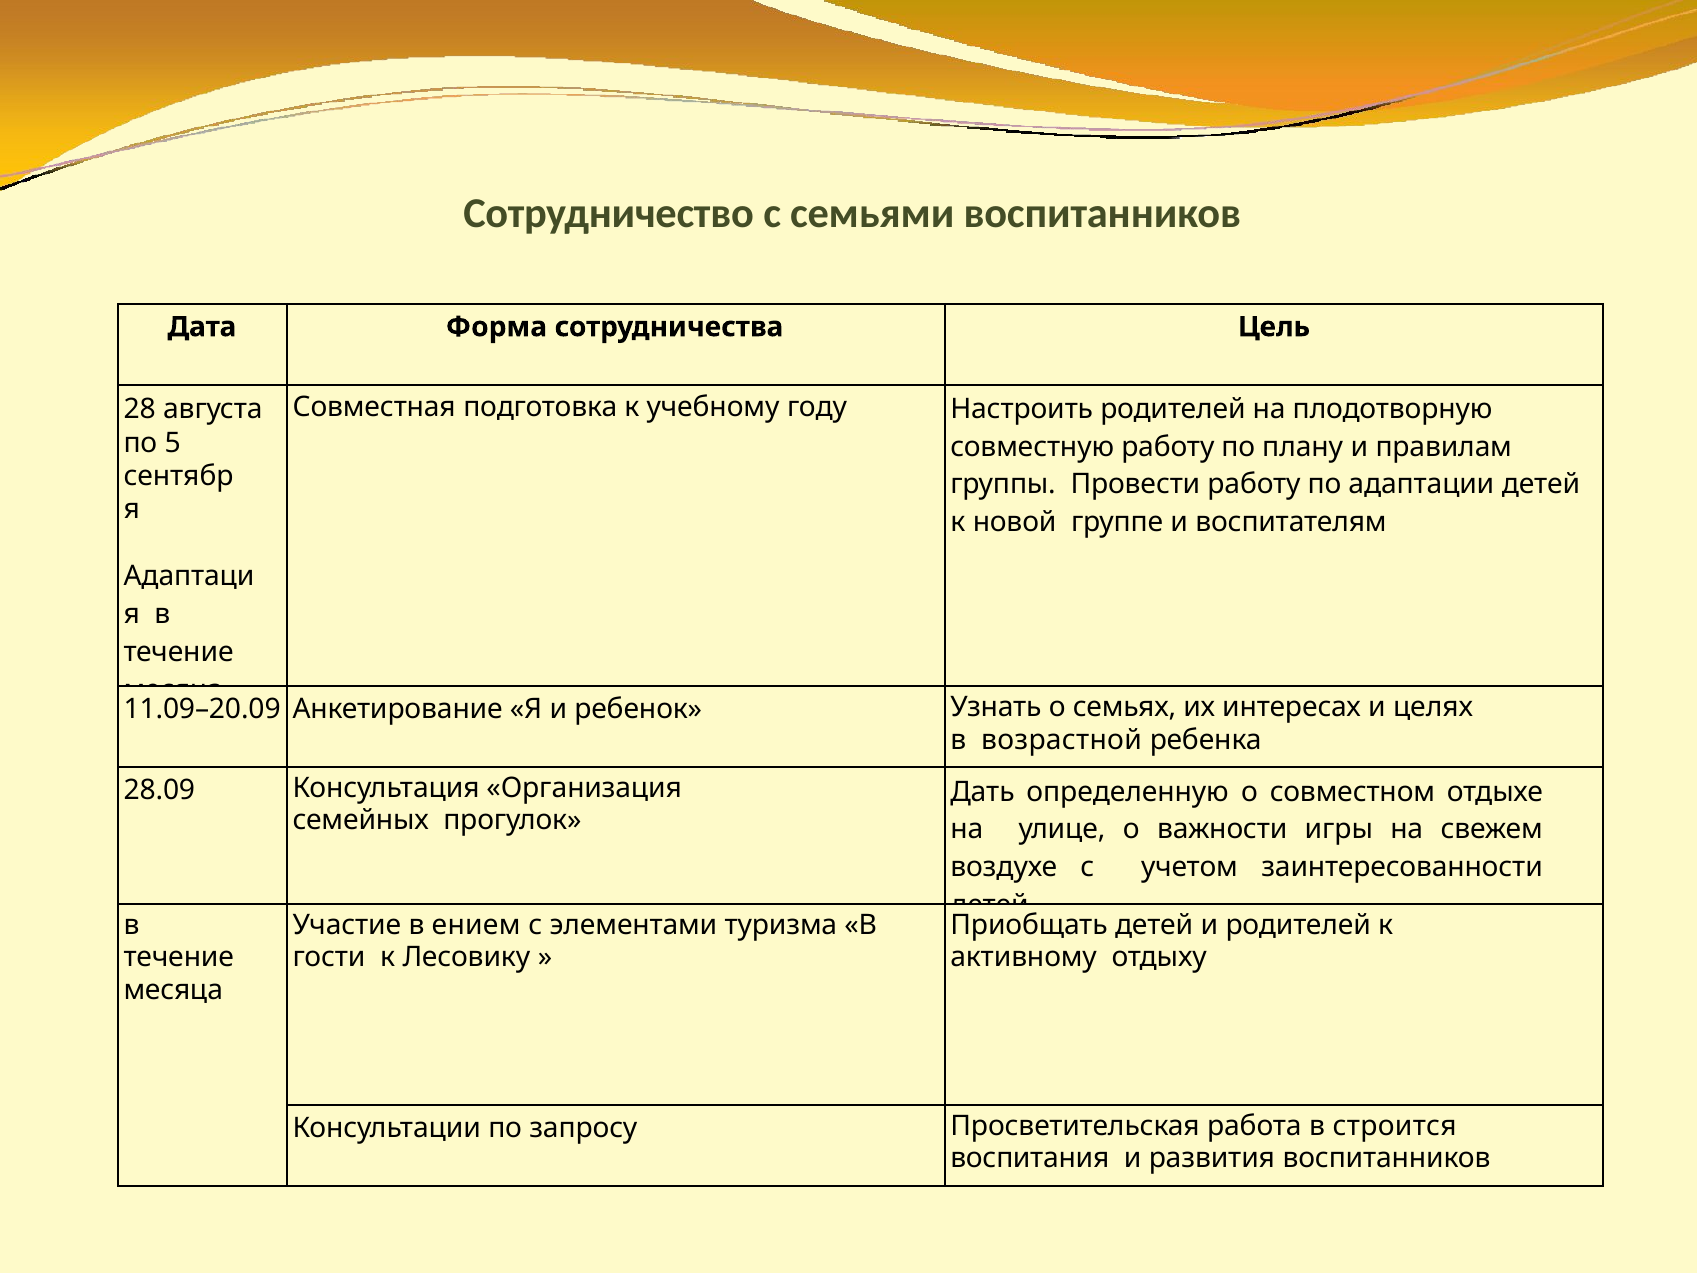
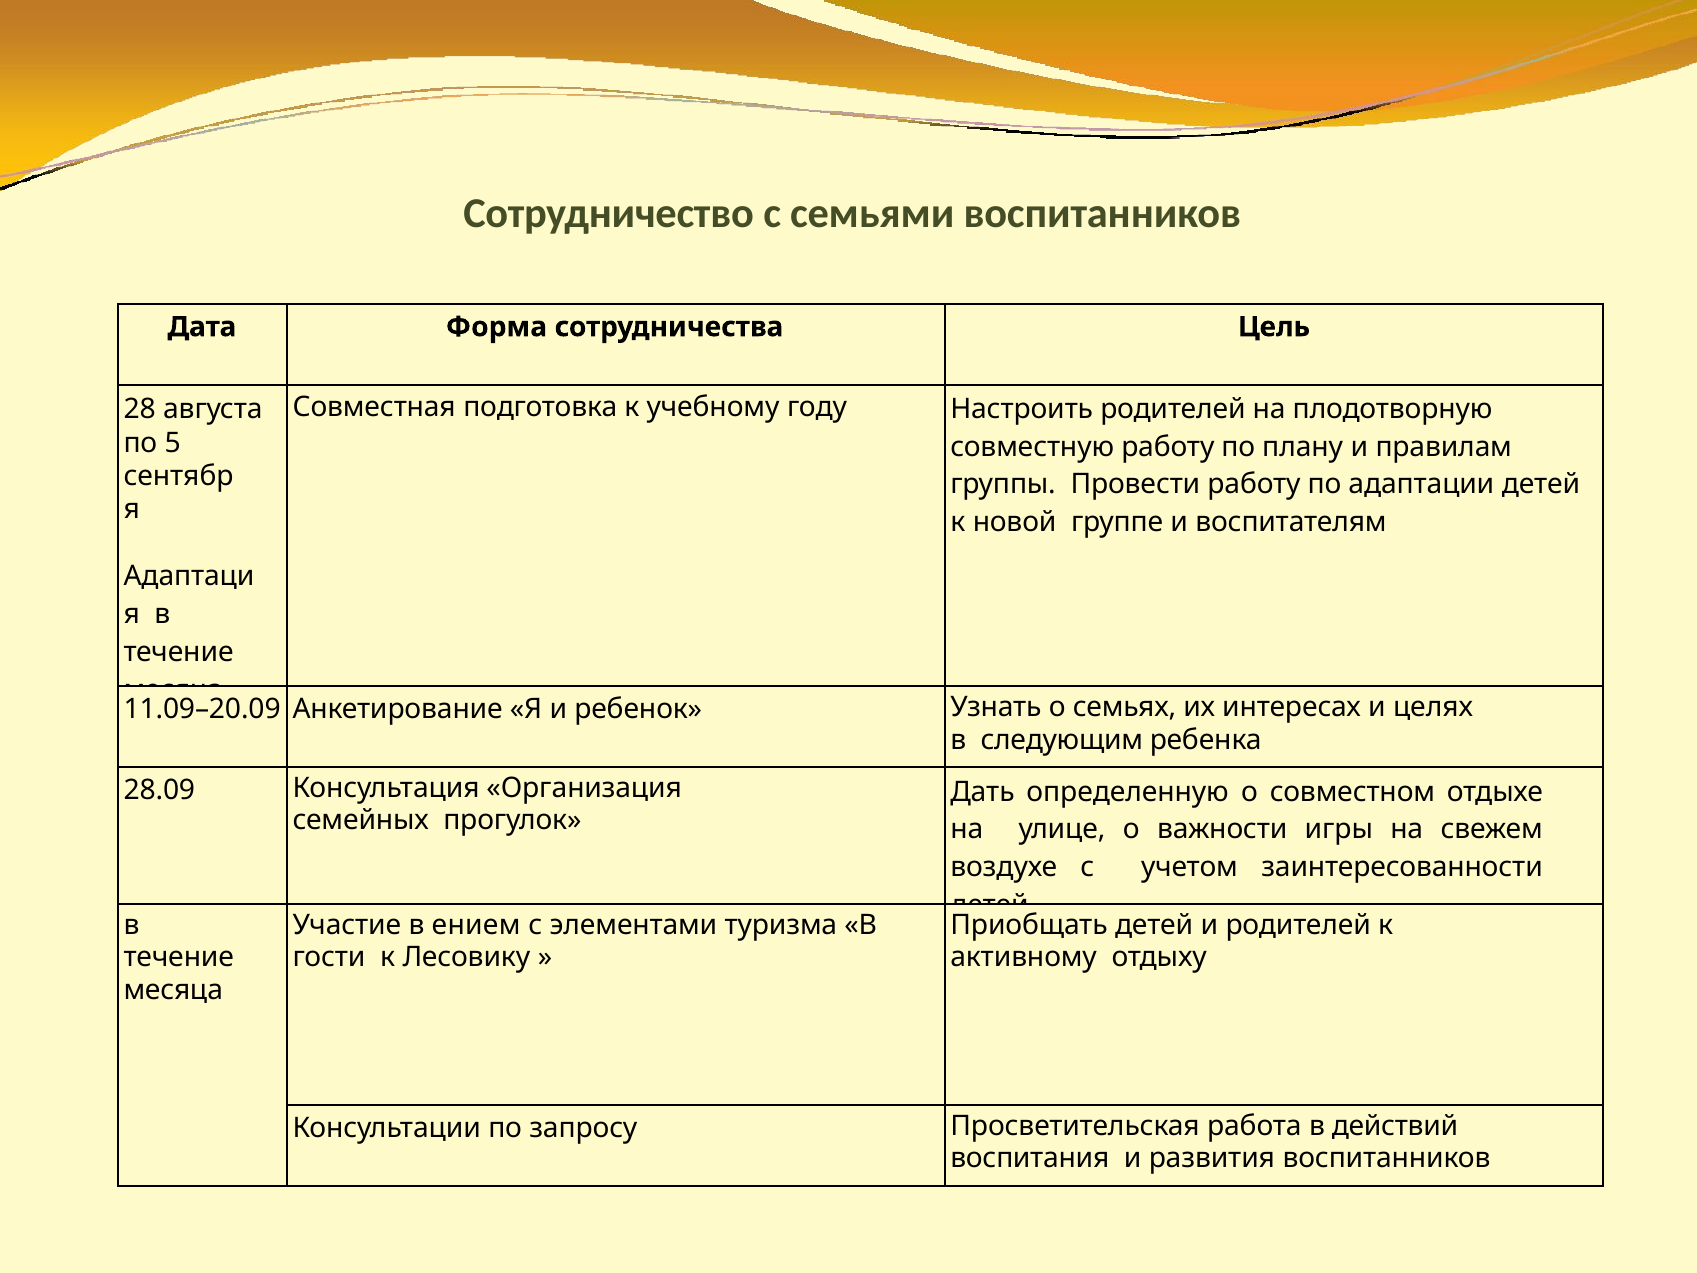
возрастной: возрастной -> следующим
строится: строится -> действий
